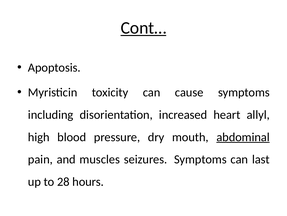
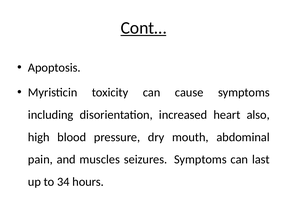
allyl: allyl -> also
abdominal underline: present -> none
28: 28 -> 34
